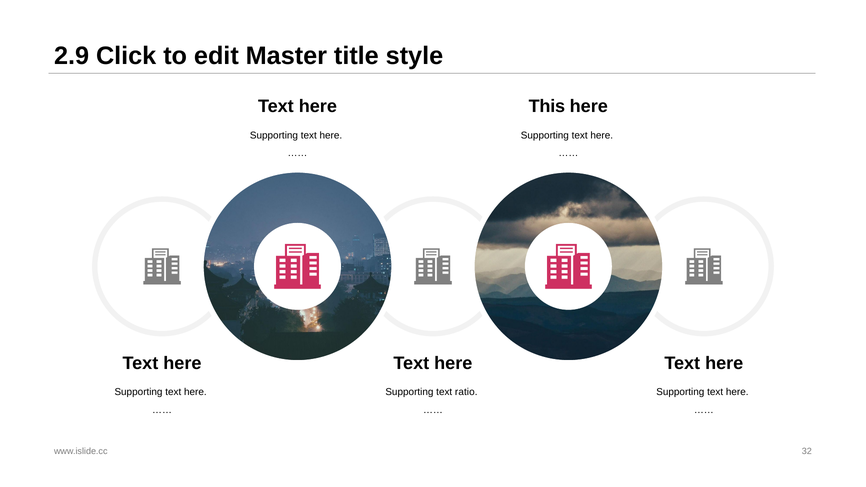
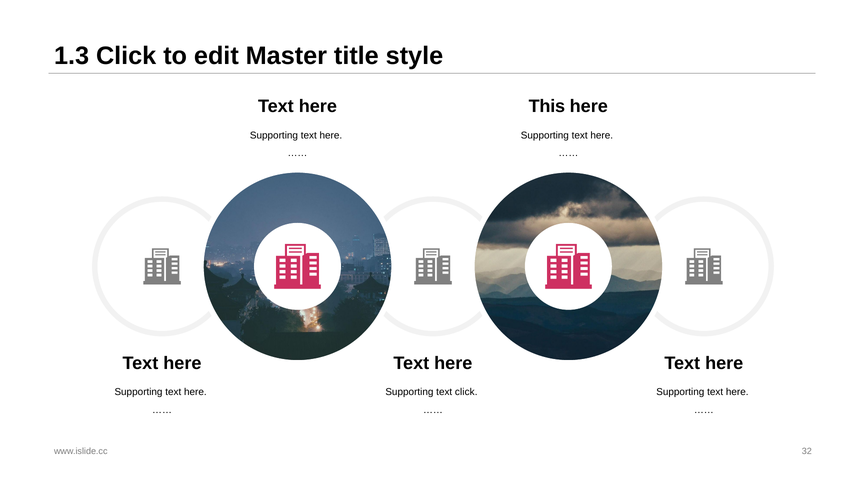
2.9: 2.9 -> 1.3
text ratio: ratio -> click
